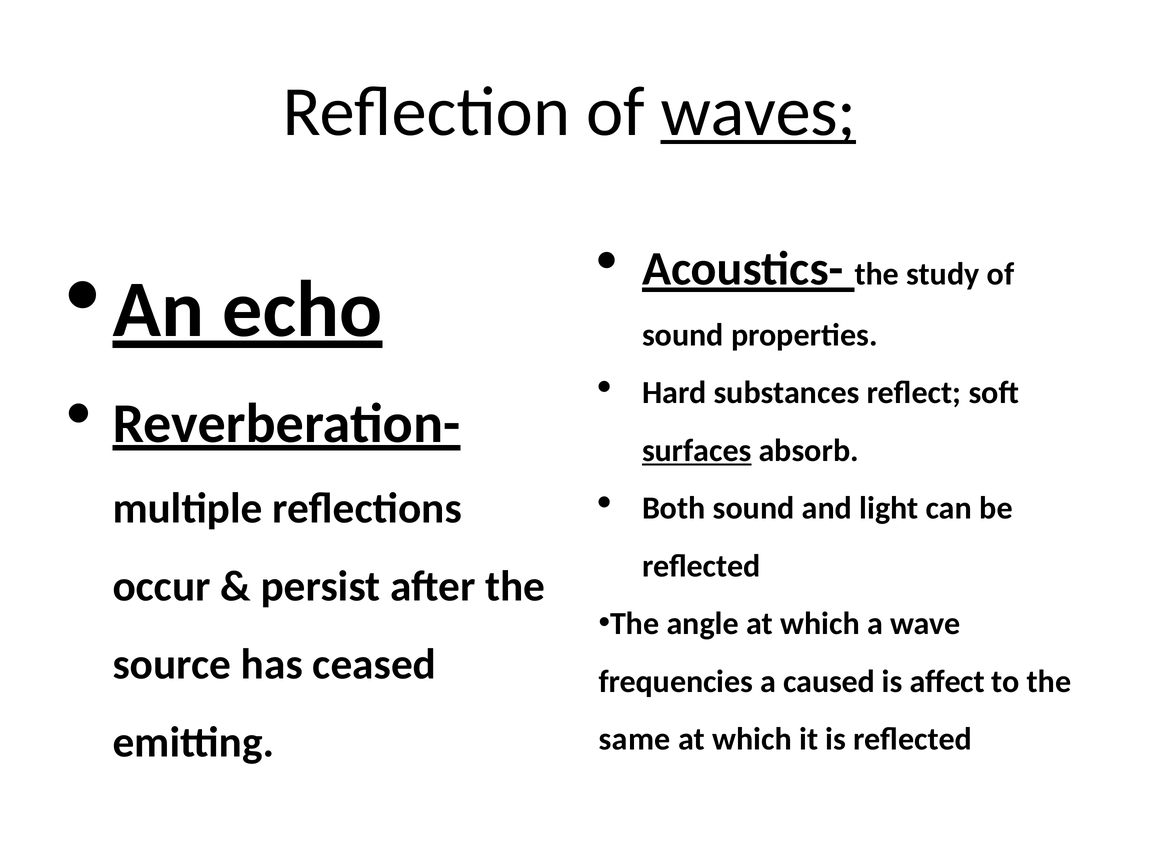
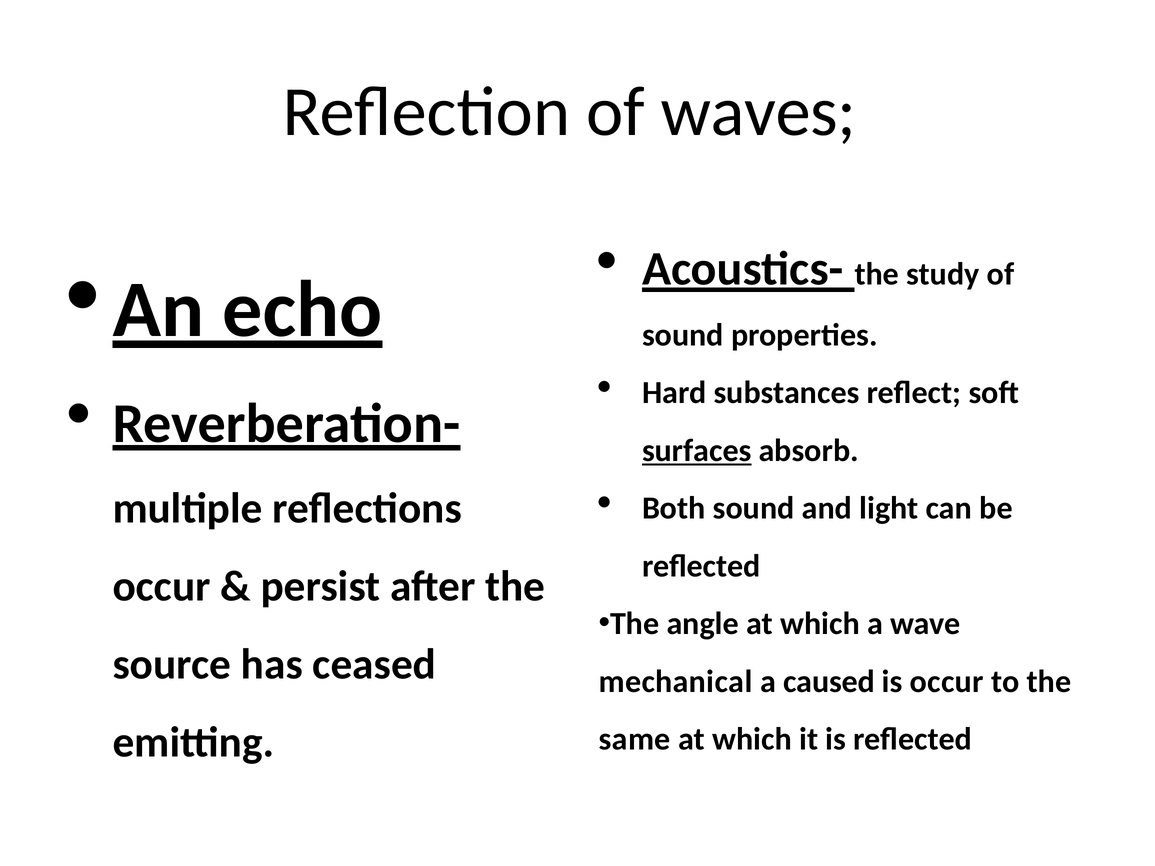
waves underline: present -> none
frequencies: frequencies -> mechanical
is affect: affect -> occur
